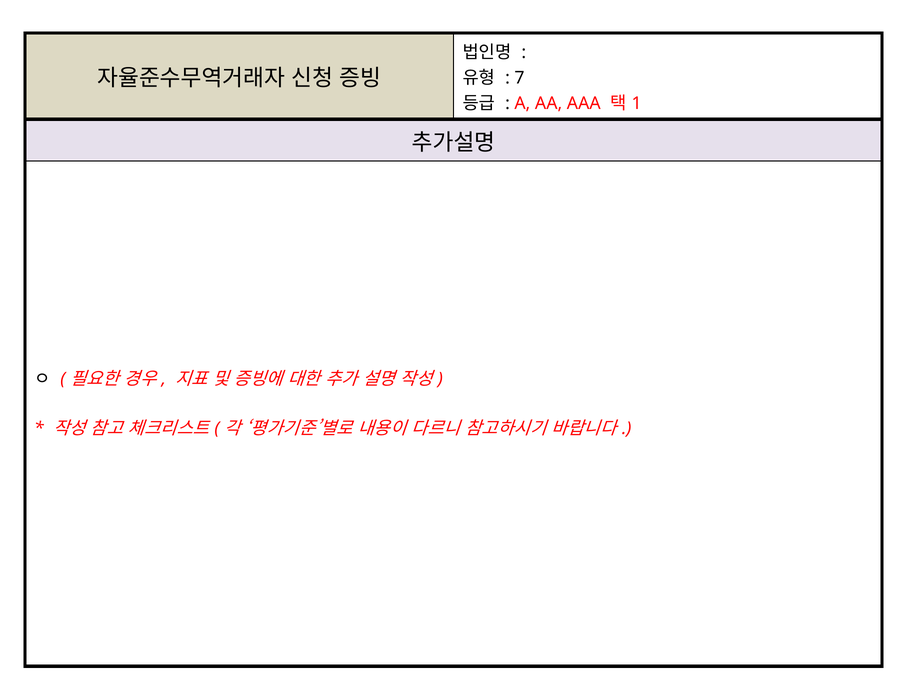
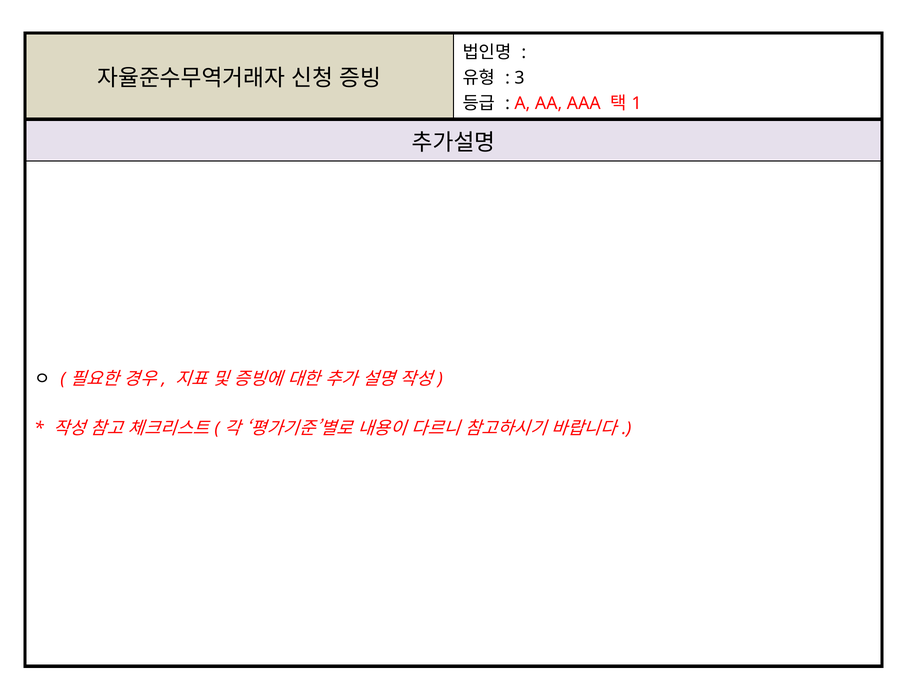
7: 7 -> 3
